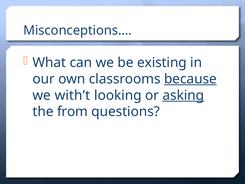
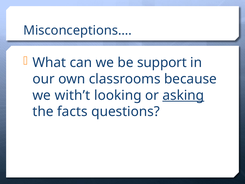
existing: existing -> support
because underline: present -> none
from: from -> facts
